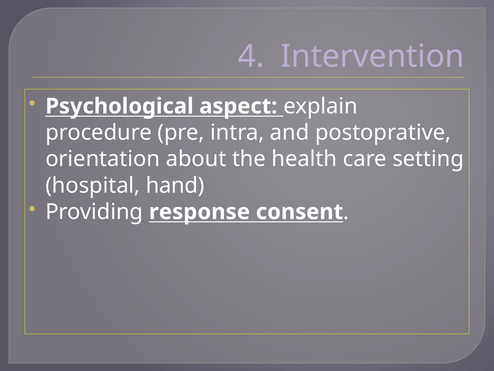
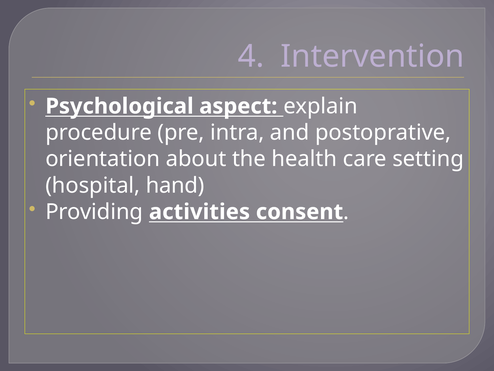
response: response -> activities
